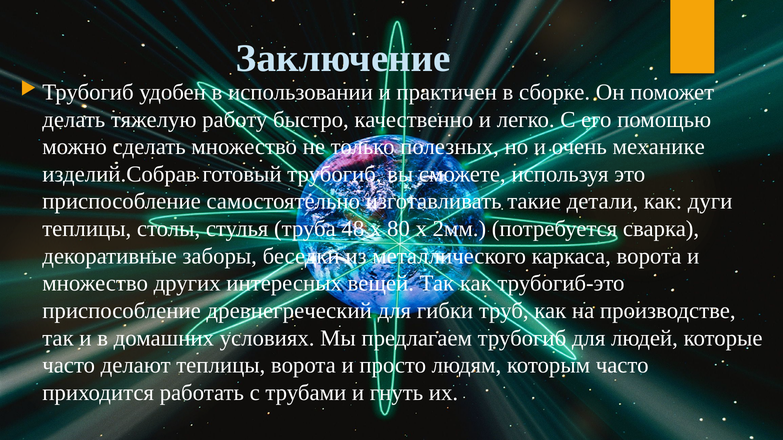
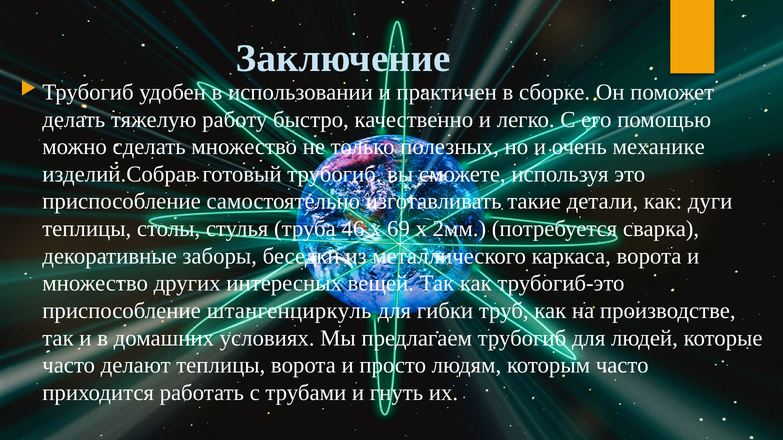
48: 48 -> 46
80: 80 -> 69
древнегреческий: древнегреческий -> штангенциркуль
